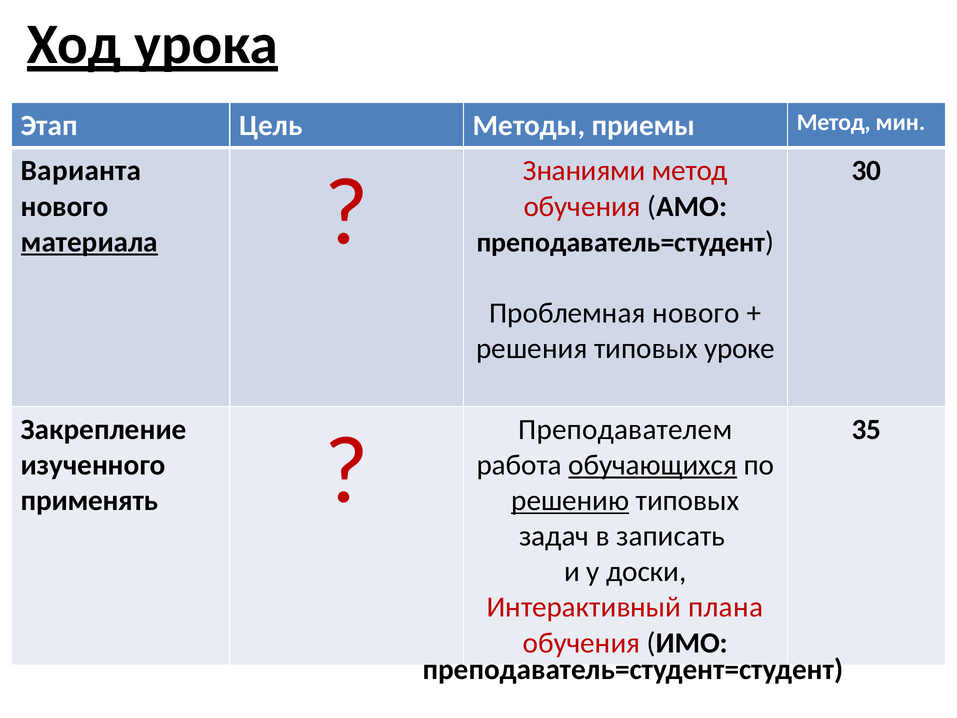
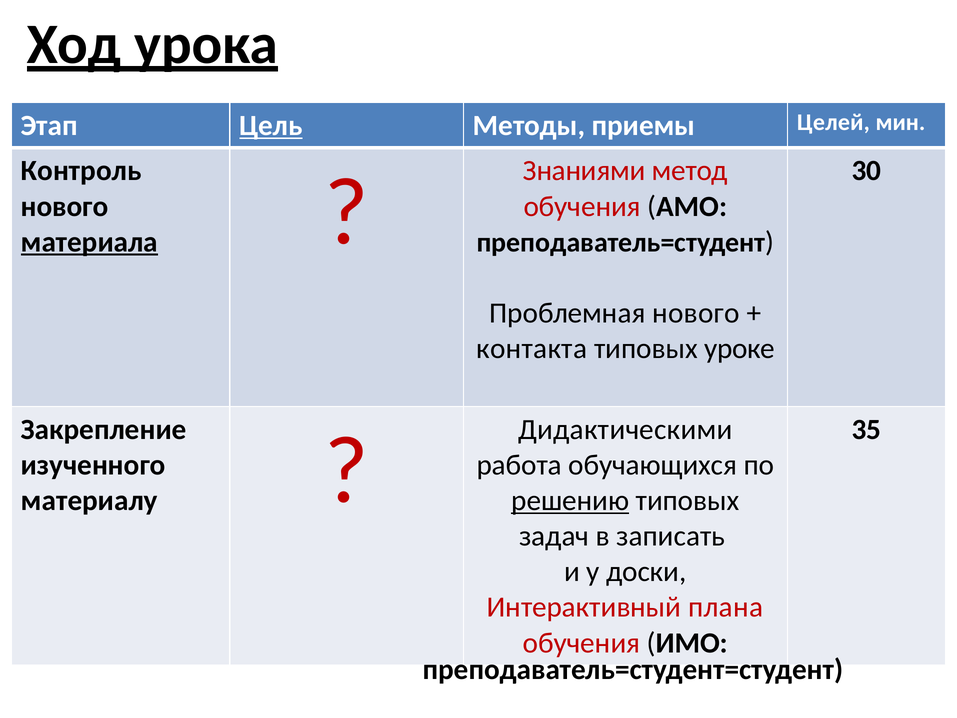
Цель underline: none -> present
приемы Метод: Метод -> Целей
Варианта: Варианта -> Контроль
решения: решения -> контакта
Преподавателем: Преподавателем -> Дидактическими
обучающихся underline: present -> none
применять: применять -> материалу
